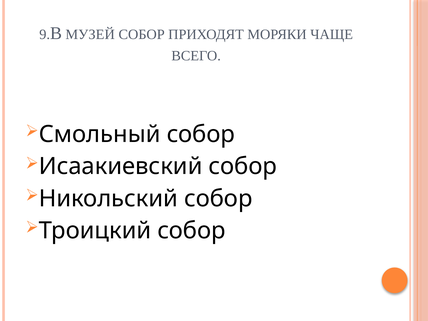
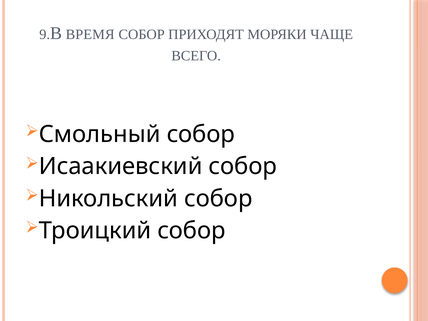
МУЗЕЙ: МУЗЕЙ -> ВРЕМЯ
